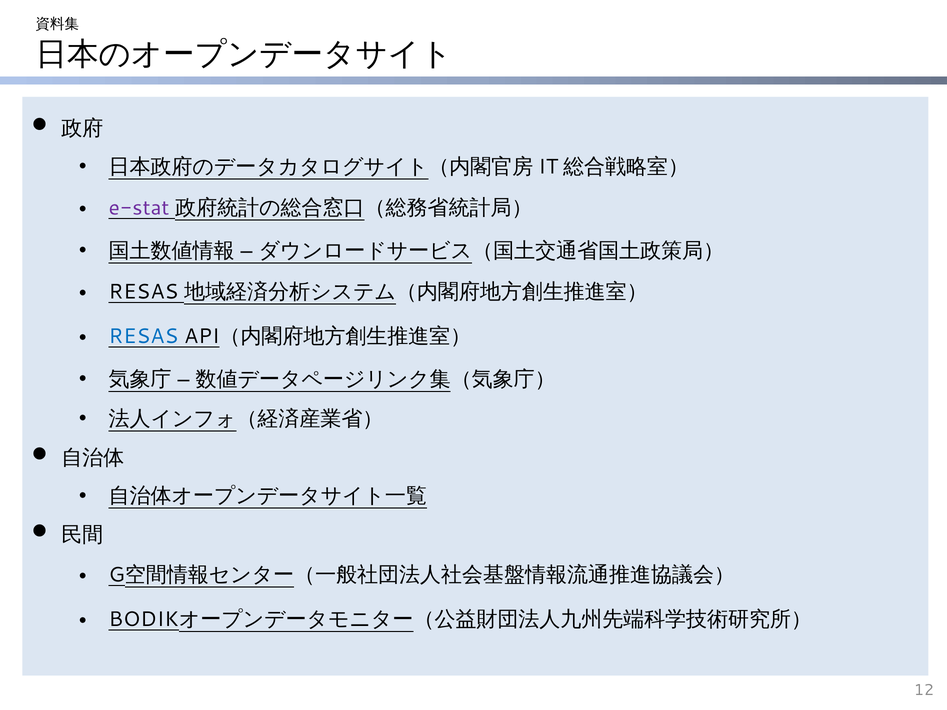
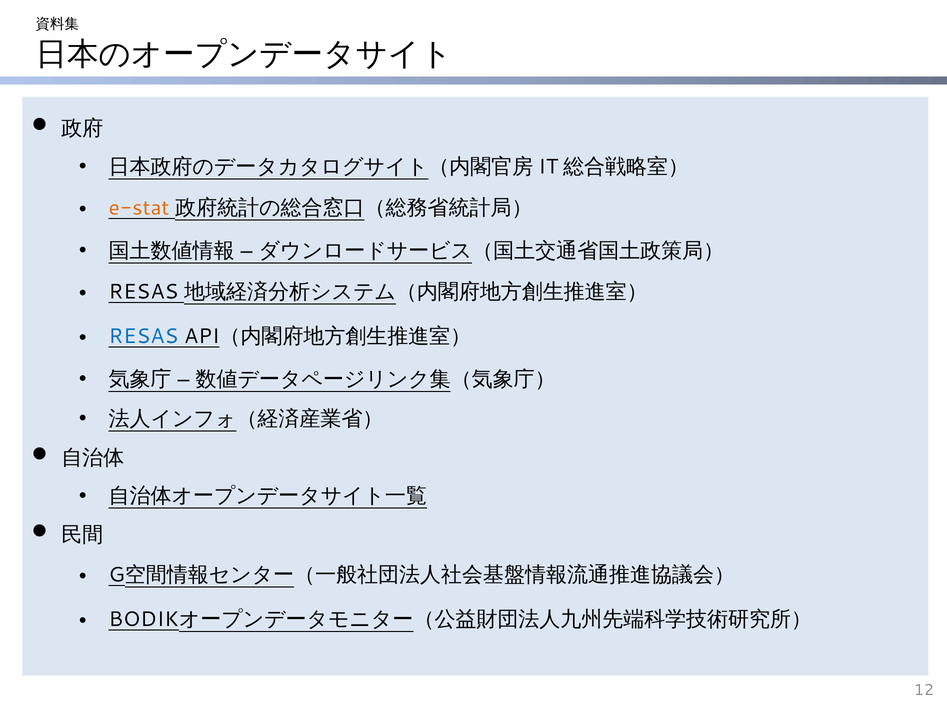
e-stat colour: purple -> orange
